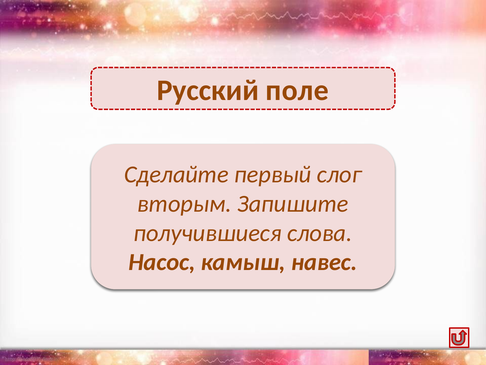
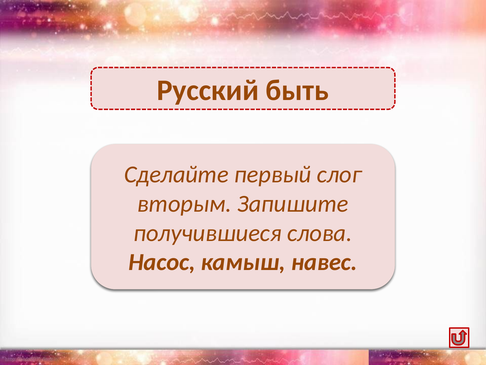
поле: поле -> быть
